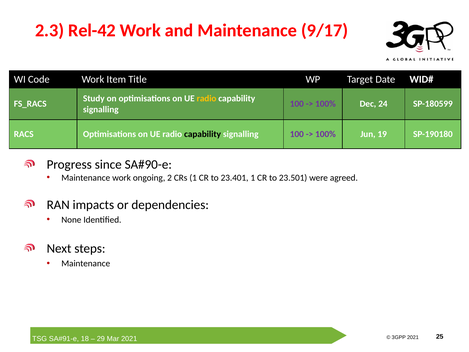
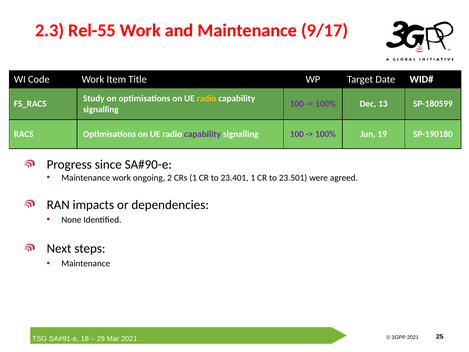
Rel-42: Rel-42 -> Rel-55
24: 24 -> 13
capability at (203, 134) colour: black -> purple
